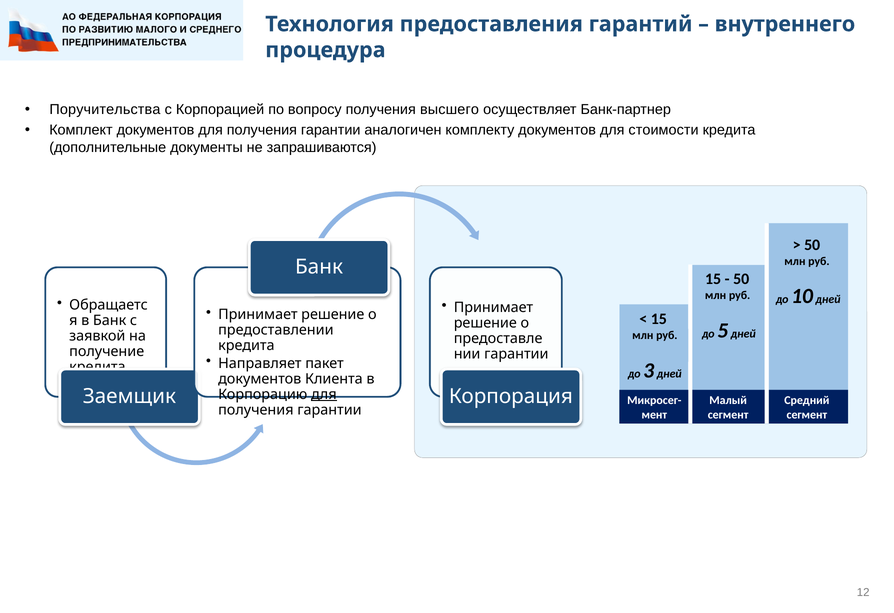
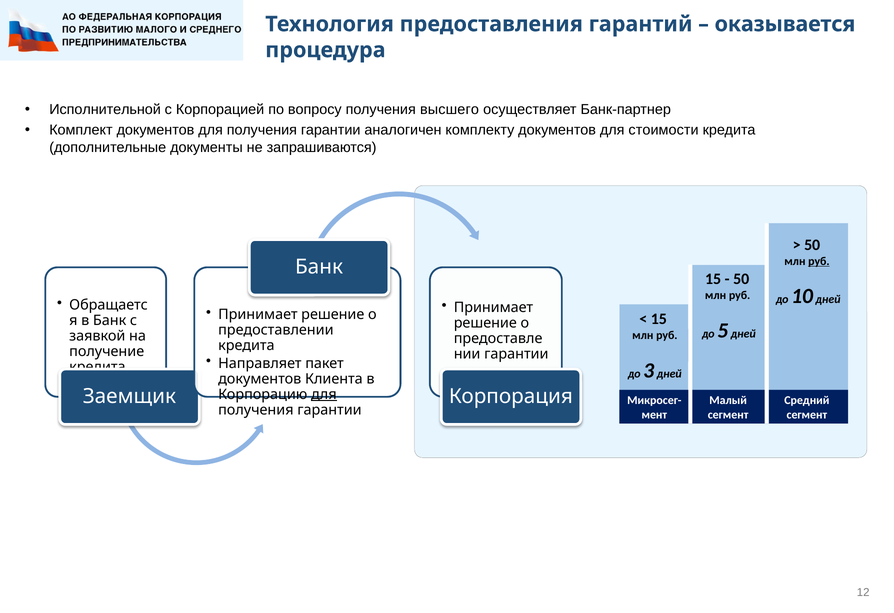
внутреннего: внутреннего -> оказывается
Поручительства: Поручительства -> Исполнительной
руб at (819, 261) underline: none -> present
